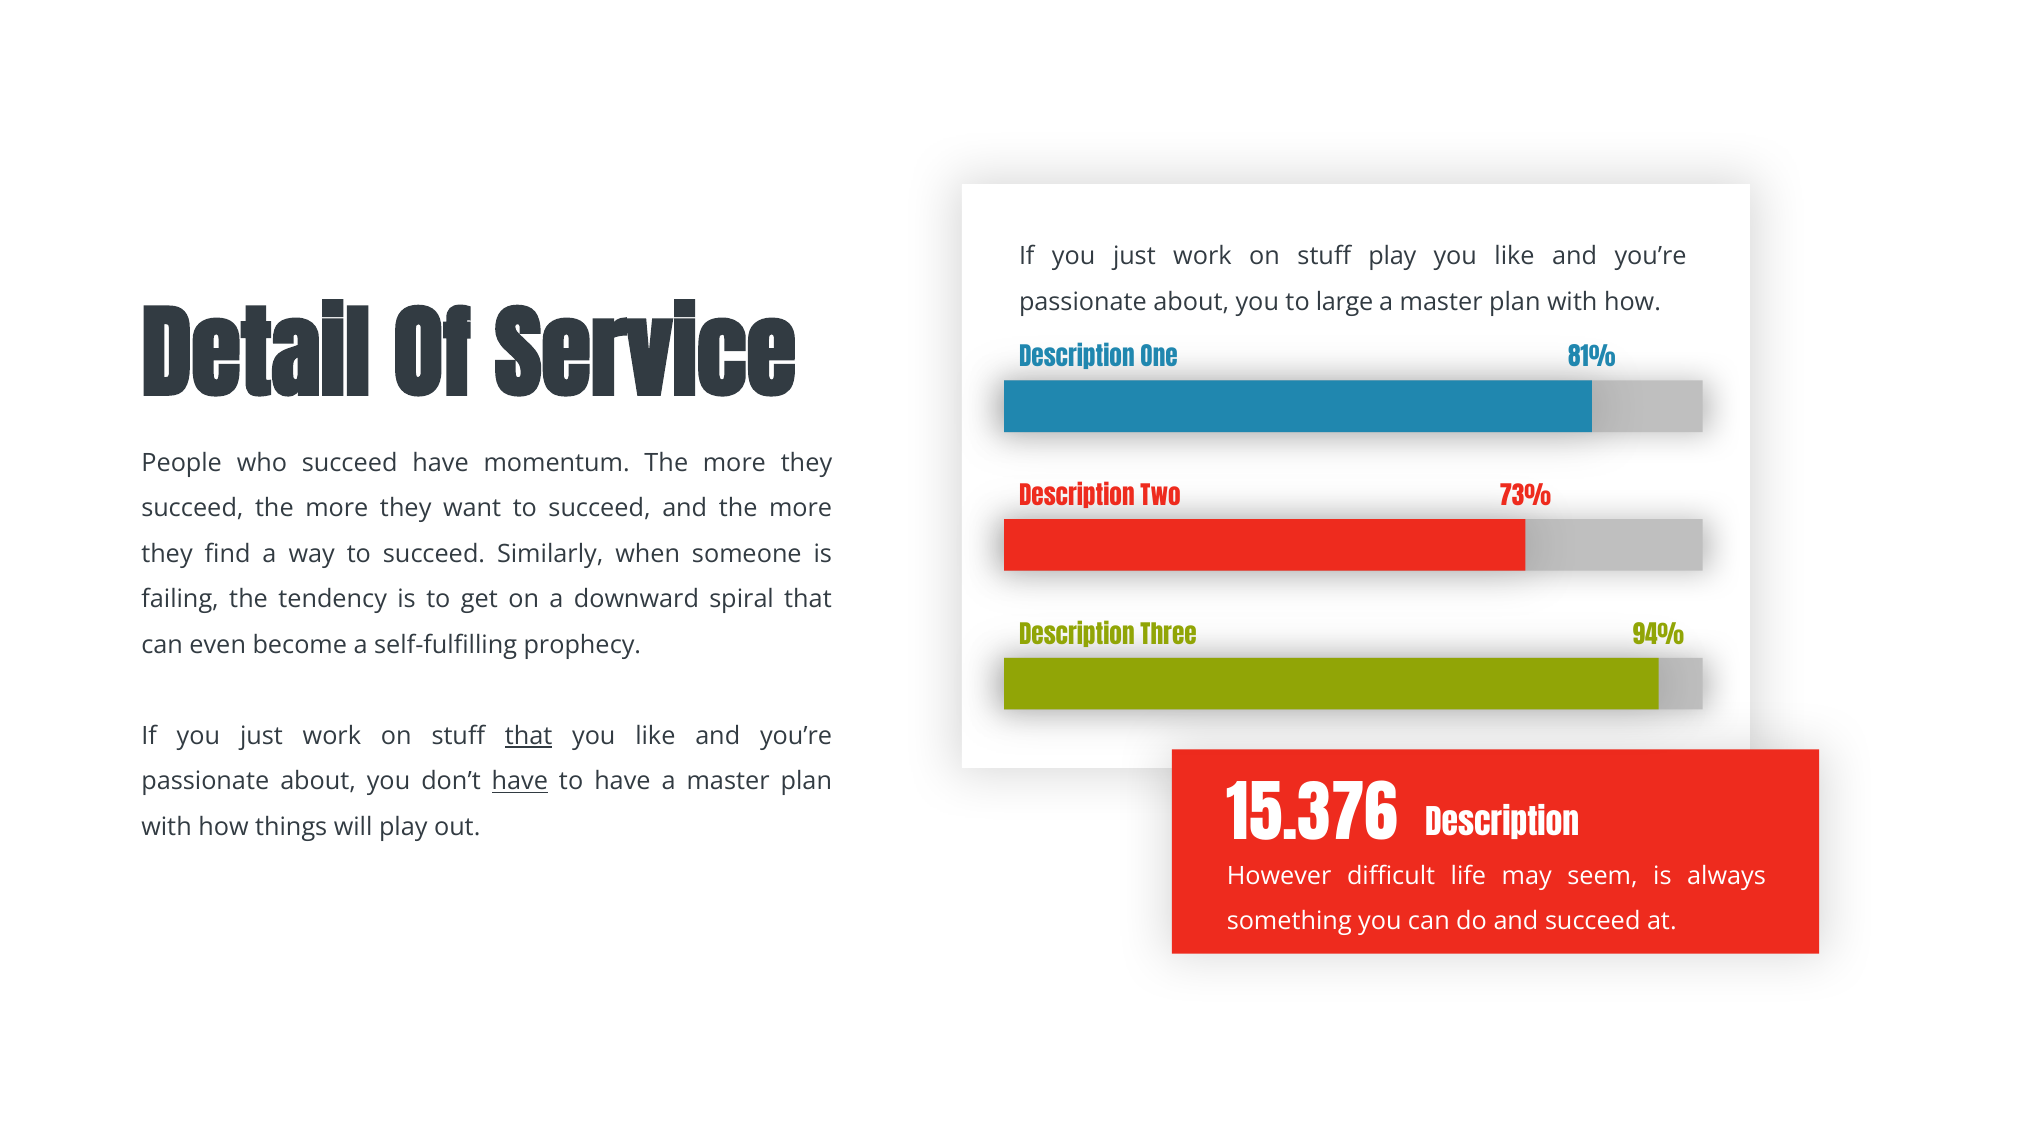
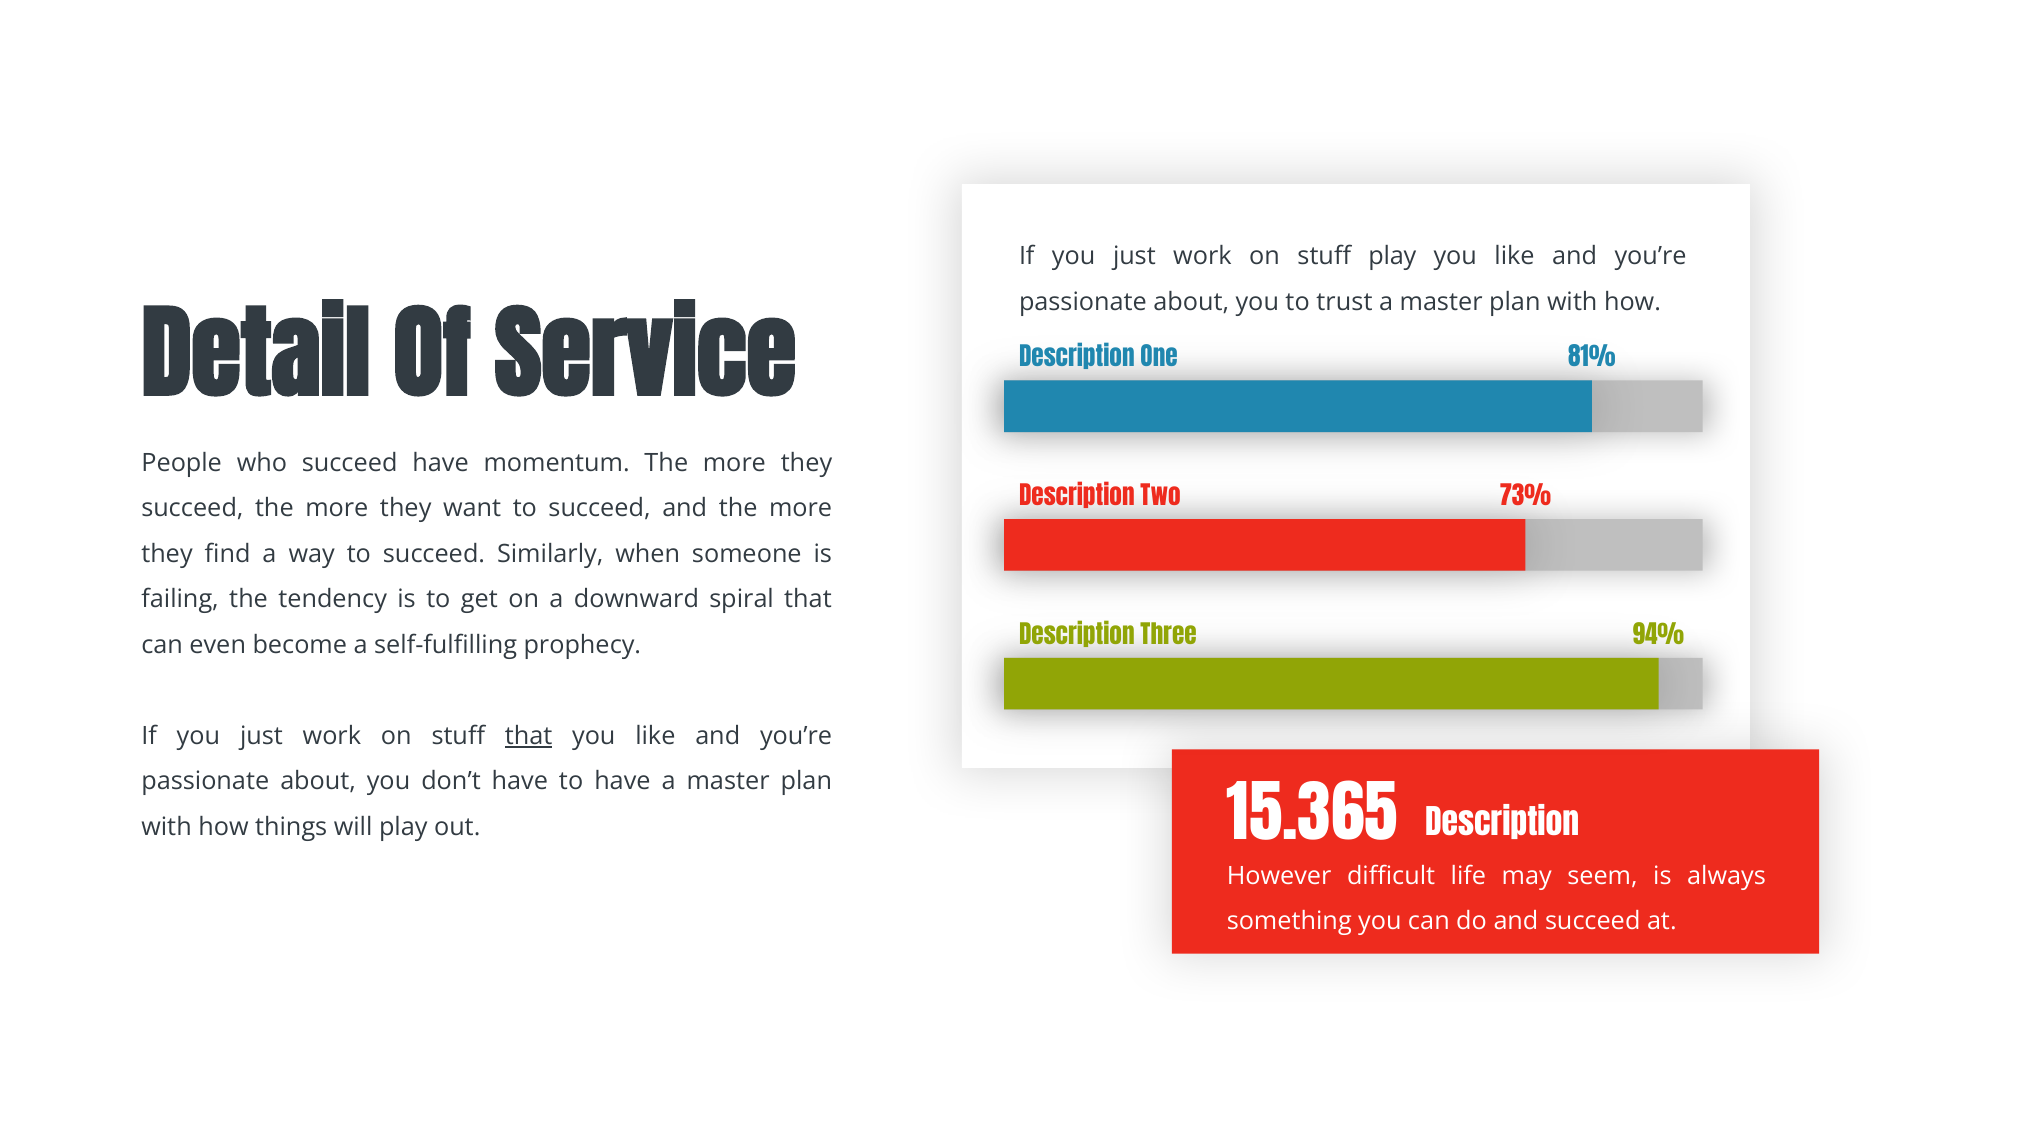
large: large -> trust
have at (520, 782) underline: present -> none
15.376: 15.376 -> 15.365
